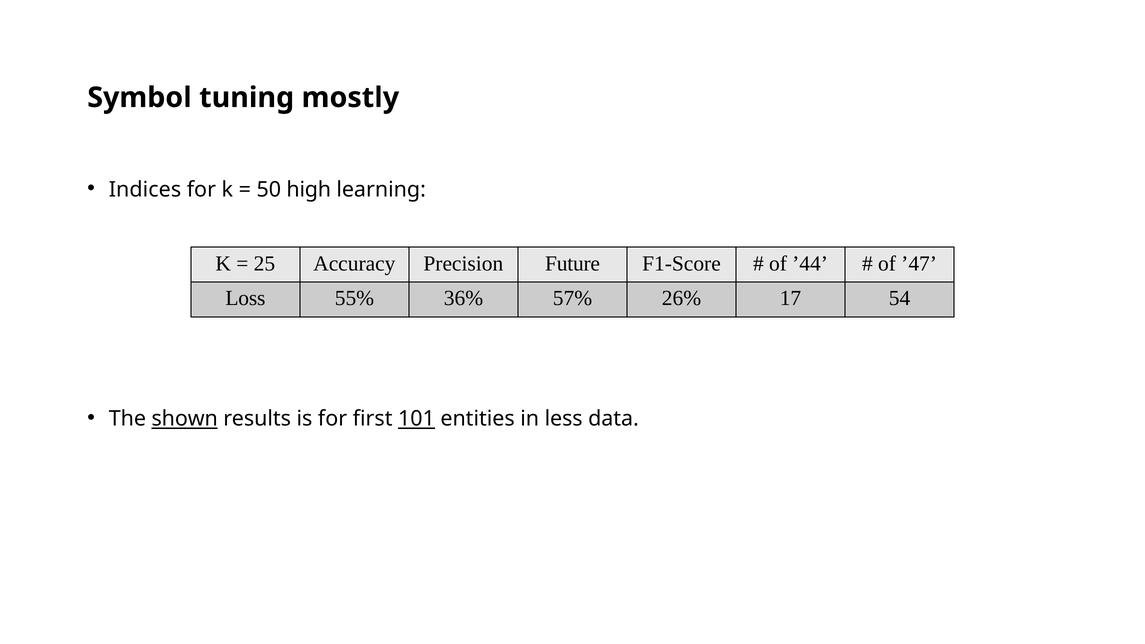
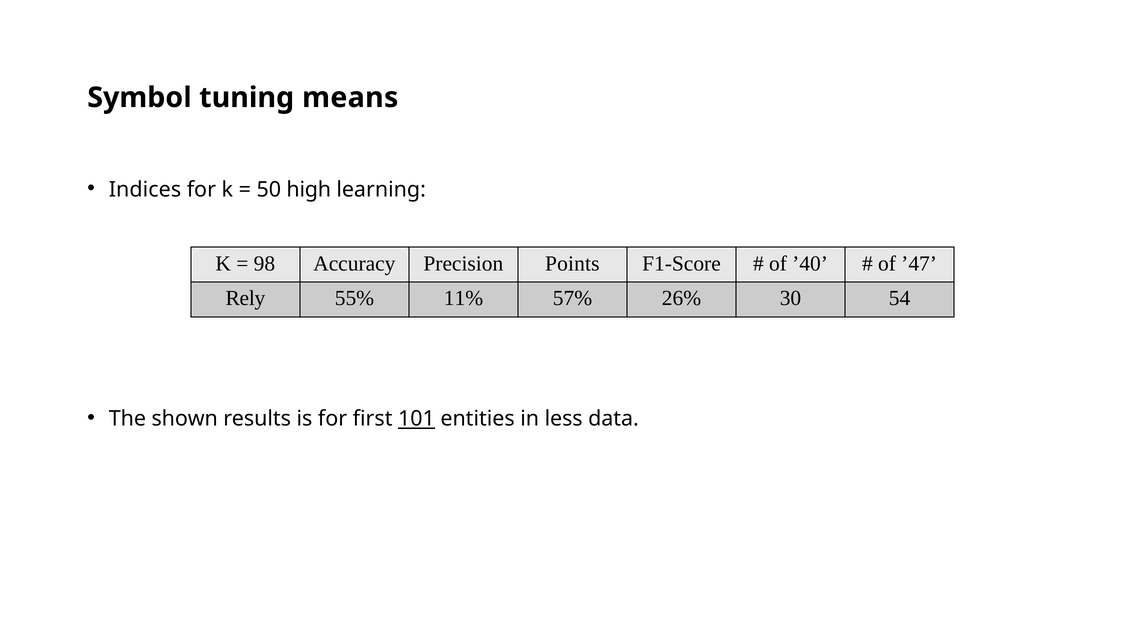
mostly: mostly -> means
25: 25 -> 98
Future: Future -> Points
’44: ’44 -> ’40
Loss: Loss -> Rely
36%: 36% -> 11%
17: 17 -> 30
shown underline: present -> none
